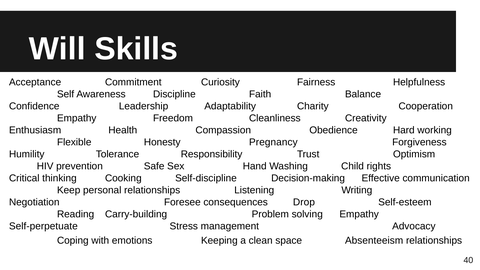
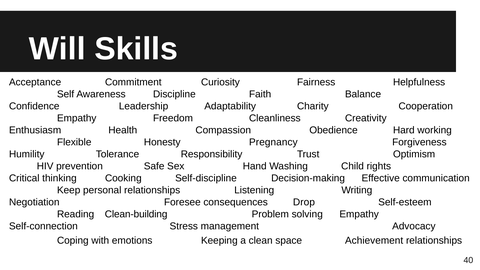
Carry-building: Carry-building -> Clean-building
Self-perpetuate: Self-perpetuate -> Self-connection
Absenteeism: Absenteeism -> Achievement
